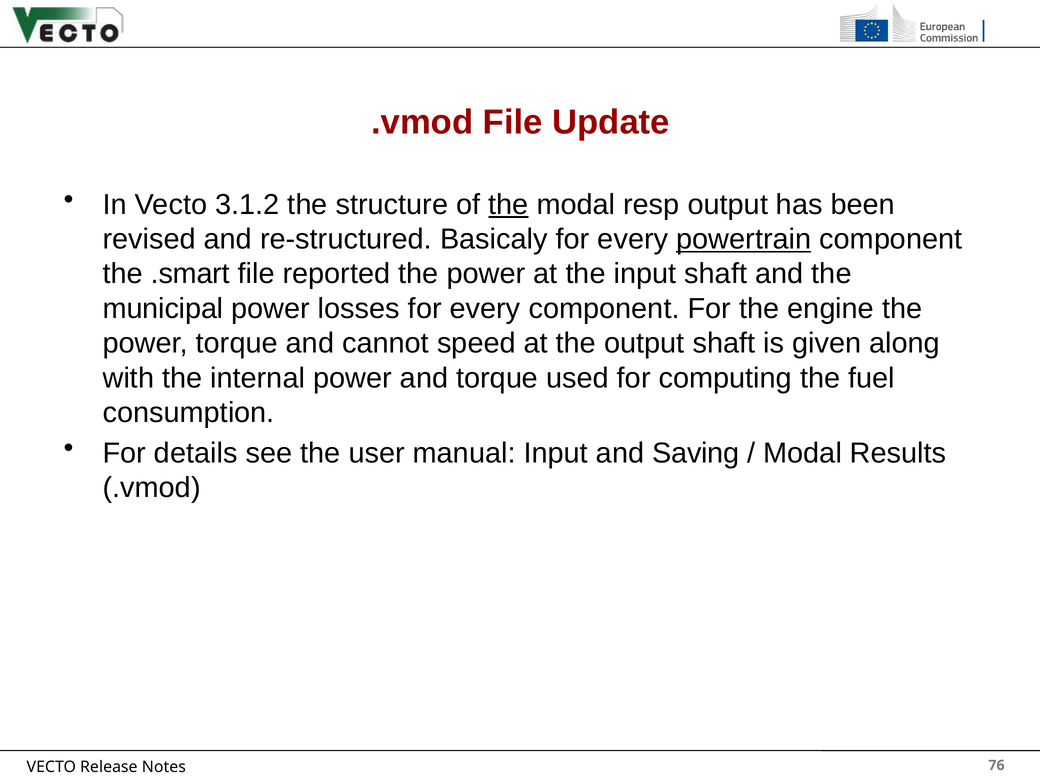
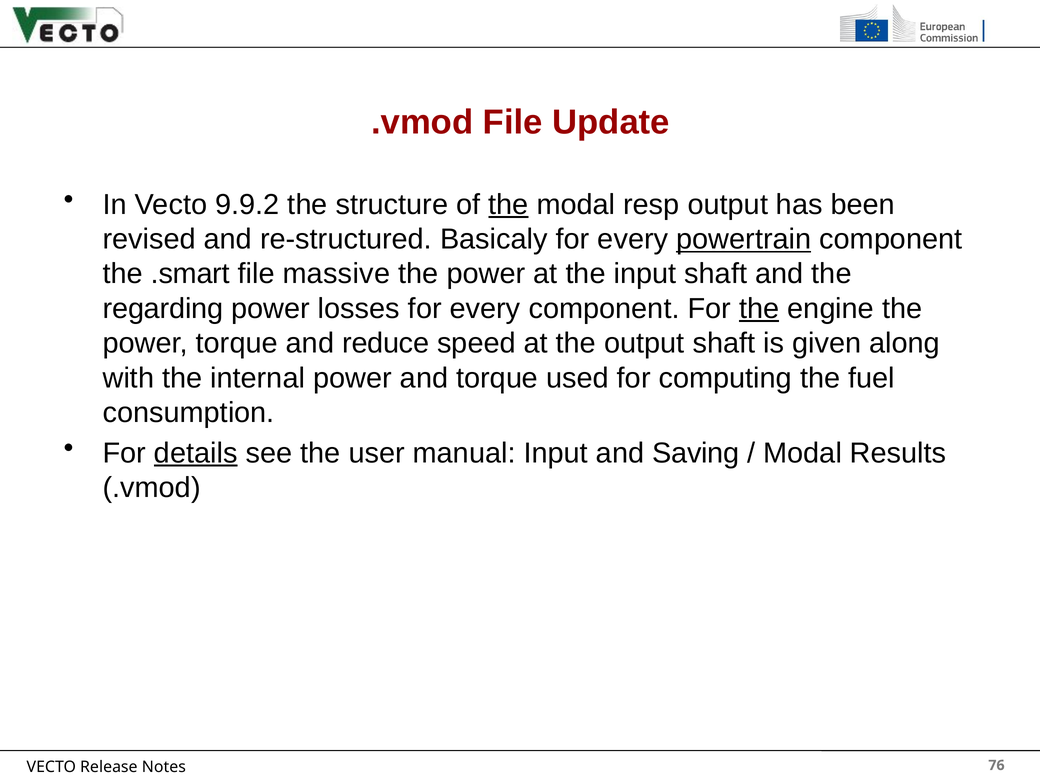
3.1.2: 3.1.2 -> 9.9.2
reported: reported -> massive
municipal: municipal -> regarding
the at (759, 309) underline: none -> present
cannot: cannot -> reduce
details underline: none -> present
